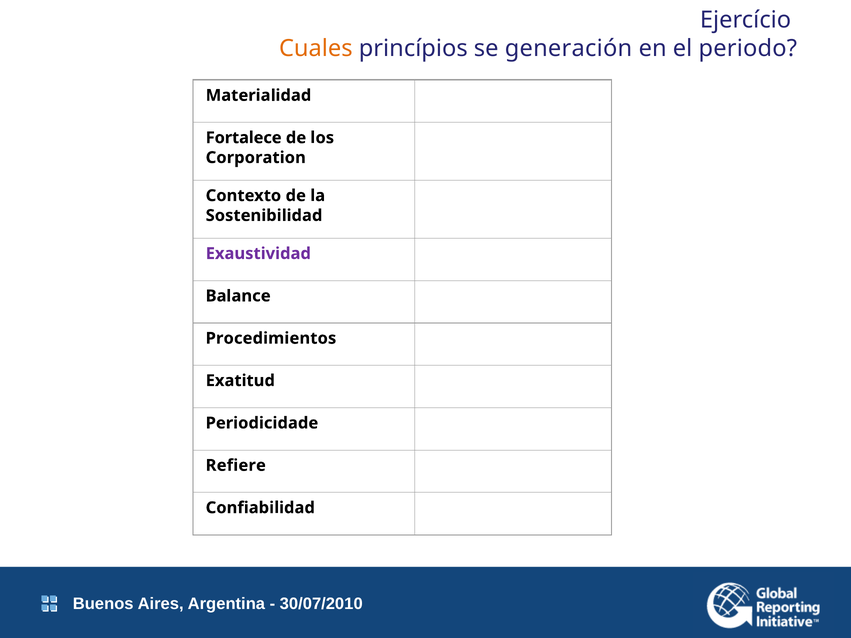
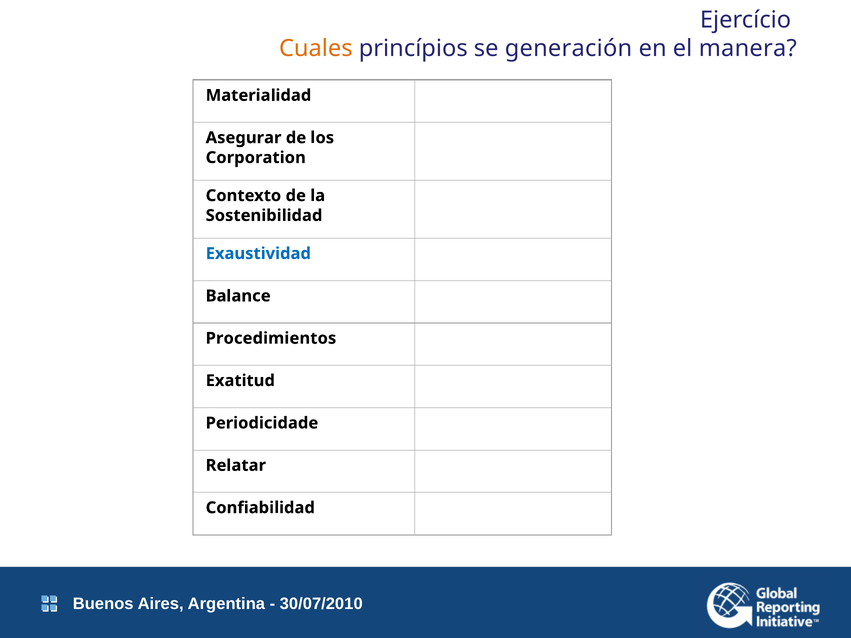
periodo: periodo -> manera
Fortalece: Fortalece -> Asegurar
Exaustividad colour: purple -> blue
Refiere: Refiere -> Relatar
